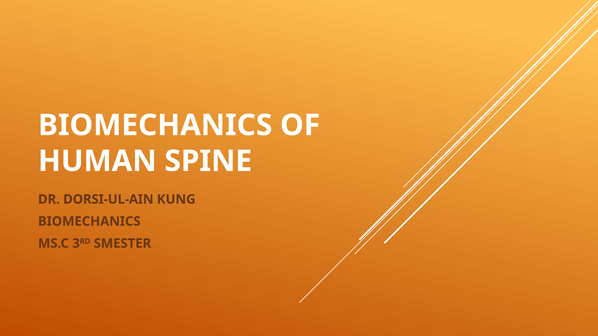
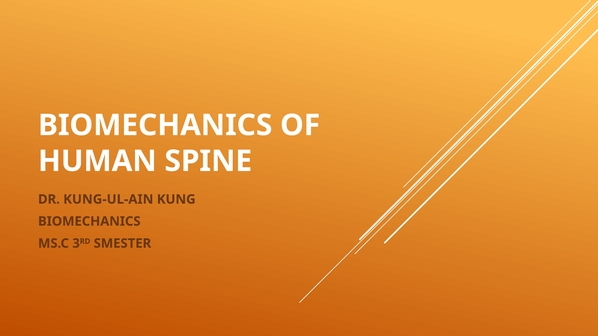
DORSI-UL-AIN: DORSI-UL-AIN -> KUNG-UL-AIN
